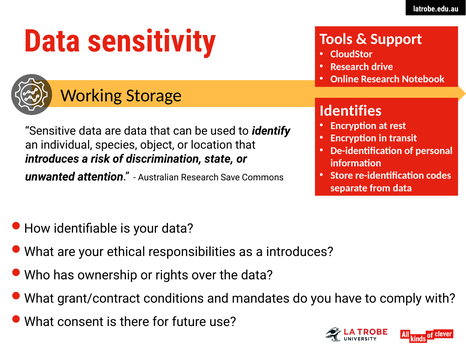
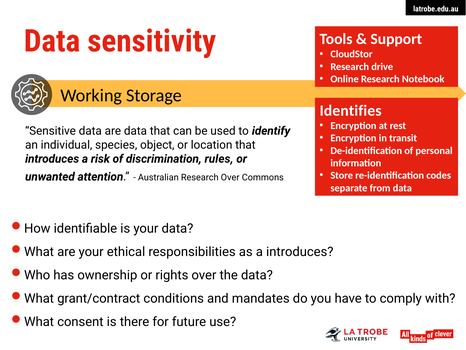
state: state -> rules
Research Save: Save -> Over
